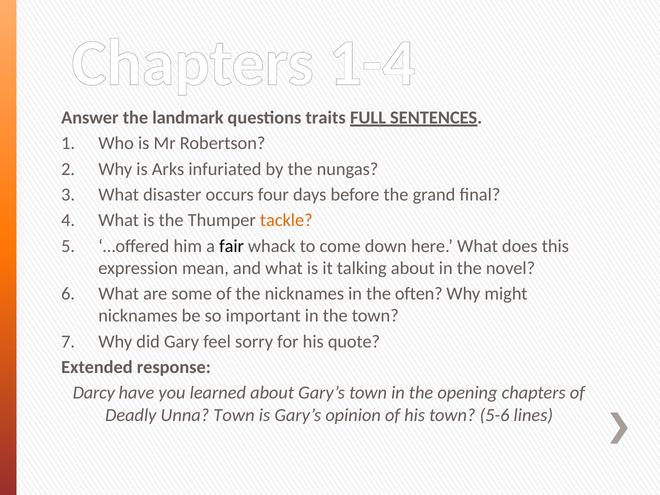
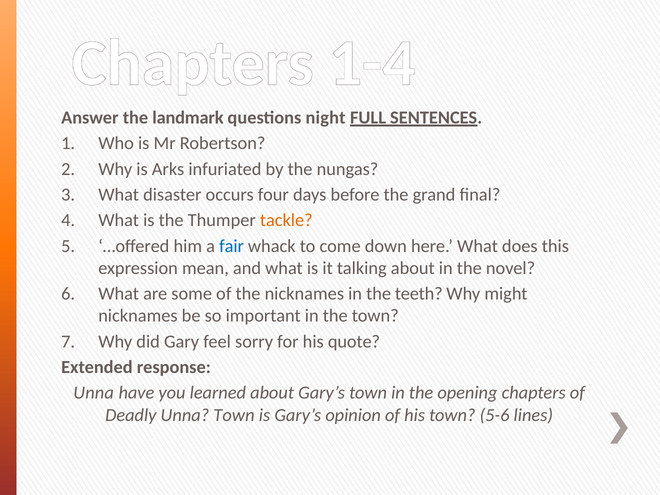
traits: traits -> night
fair colour: black -> blue
often: often -> teeth
Darcy at (94, 393): Darcy -> Unna
